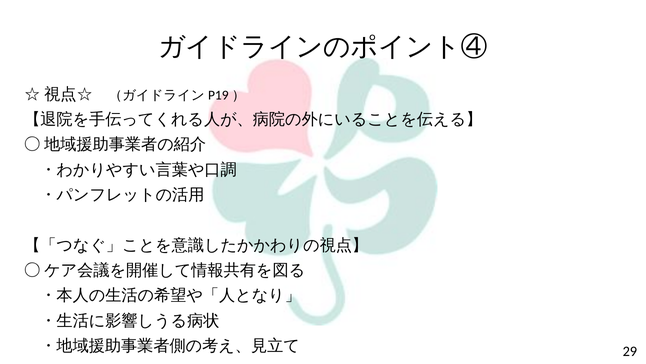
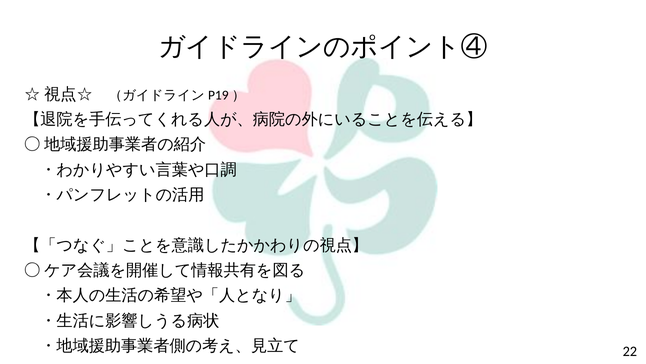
29: 29 -> 22
